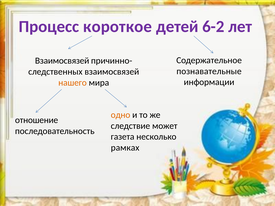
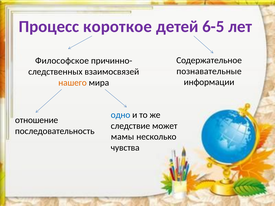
6-2: 6-2 -> 6-5
Взаимосвязей at (62, 61): Взаимосвязей -> Философское
одно colour: orange -> blue
газета: газета -> мамы
рамках: рамках -> чувства
